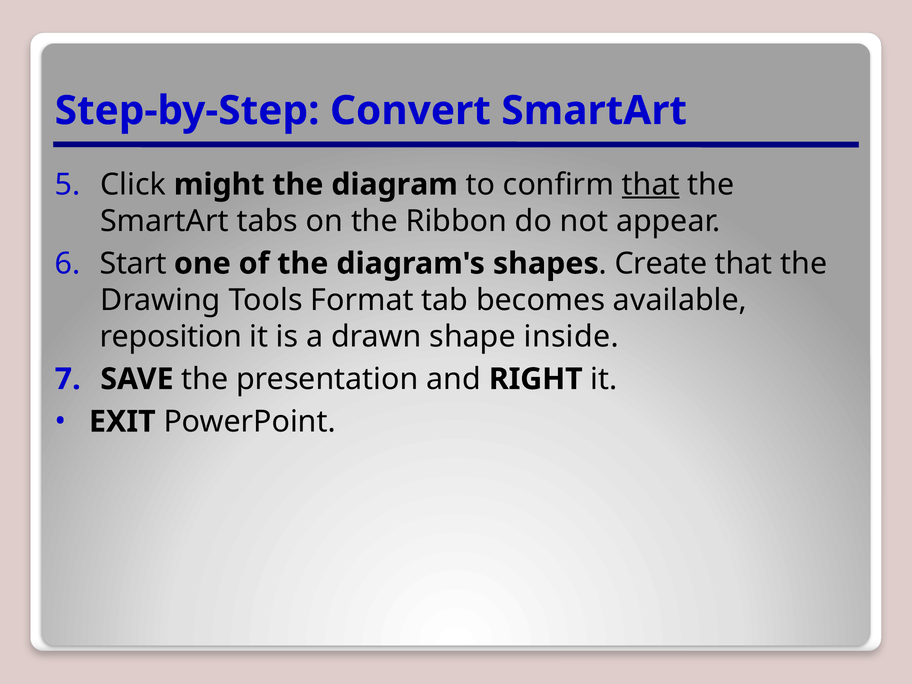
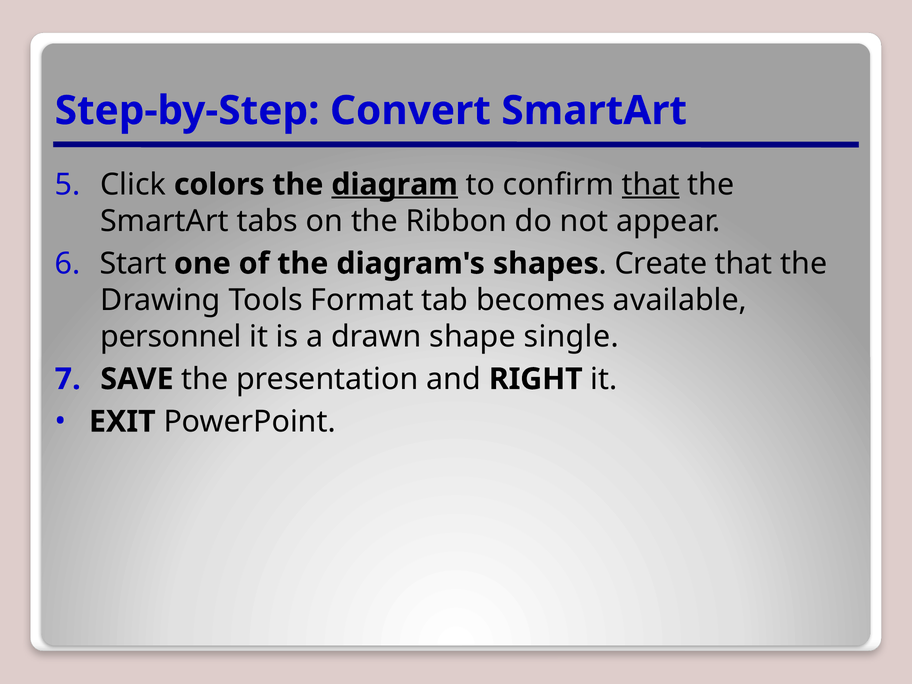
might: might -> colors
diagram underline: none -> present
reposition: reposition -> personnel
inside: inside -> single
